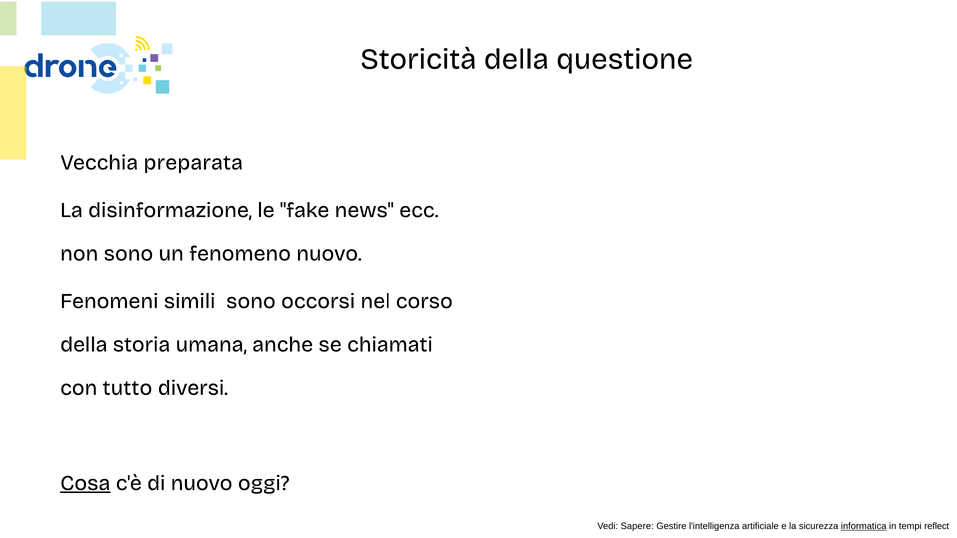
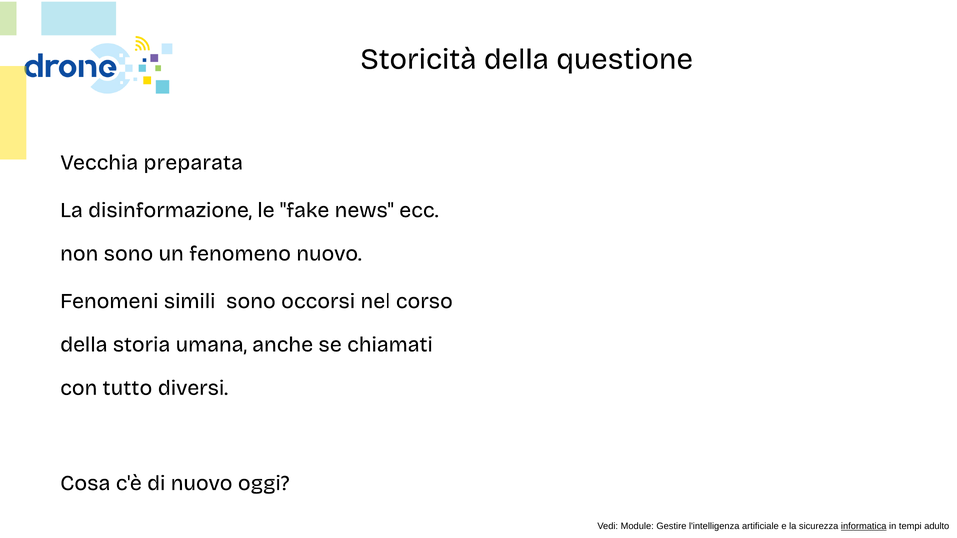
Cosa underline: present -> none
Sapere: Sapere -> Module
reflect: reflect -> adulto
